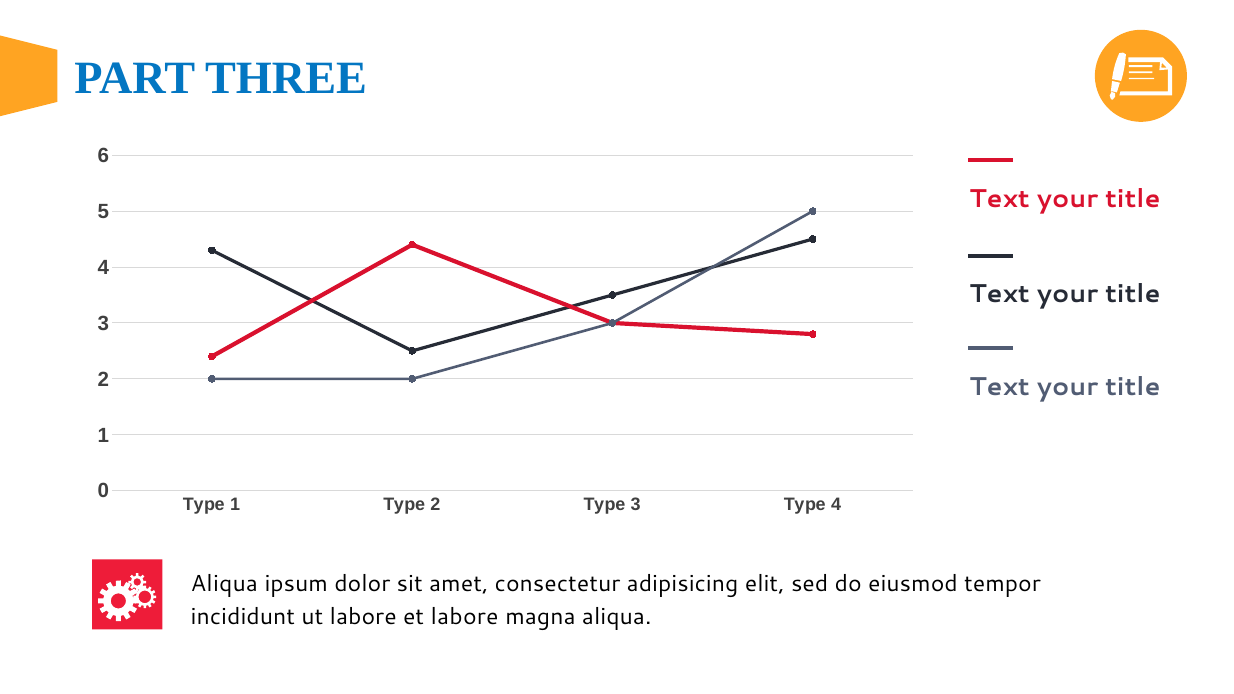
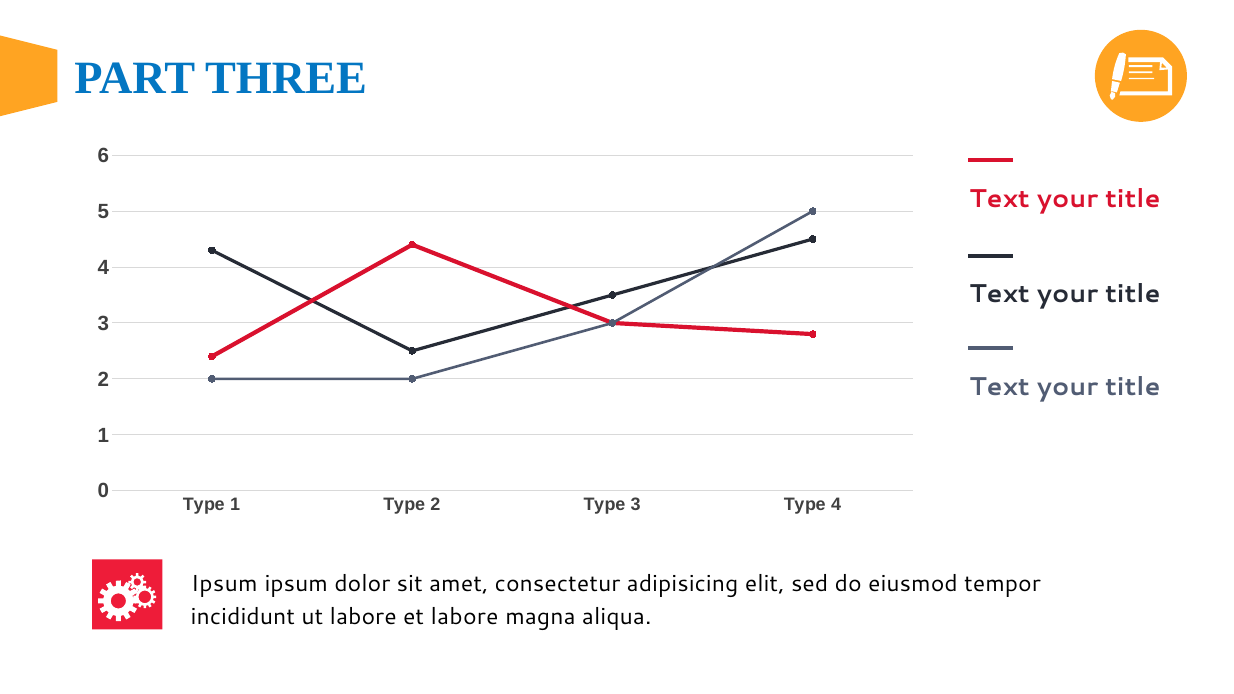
Aliqua at (224, 584): Aliqua -> Ipsum
